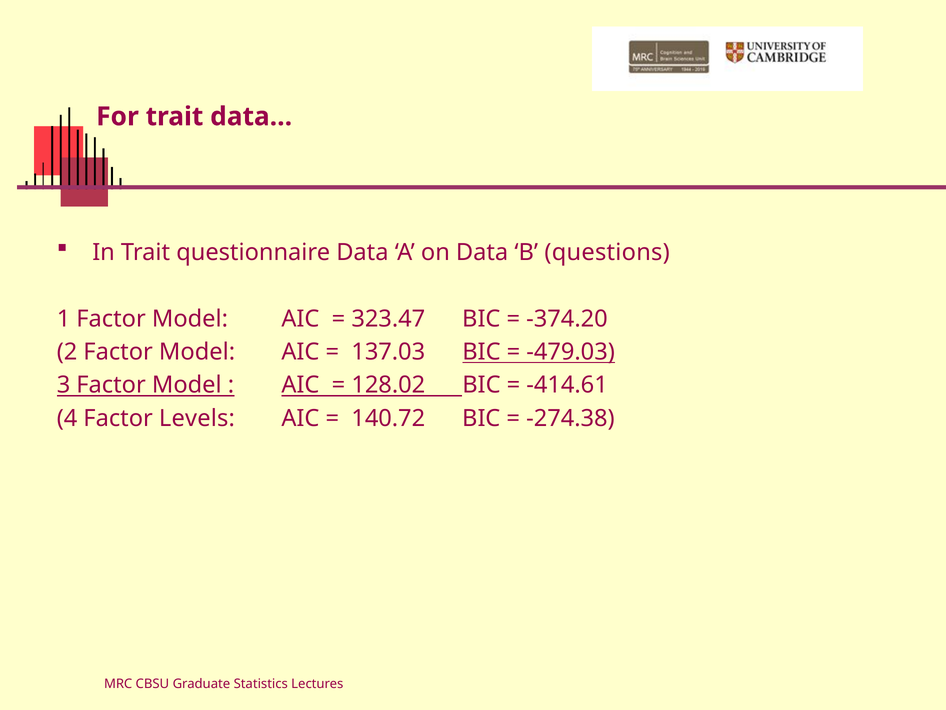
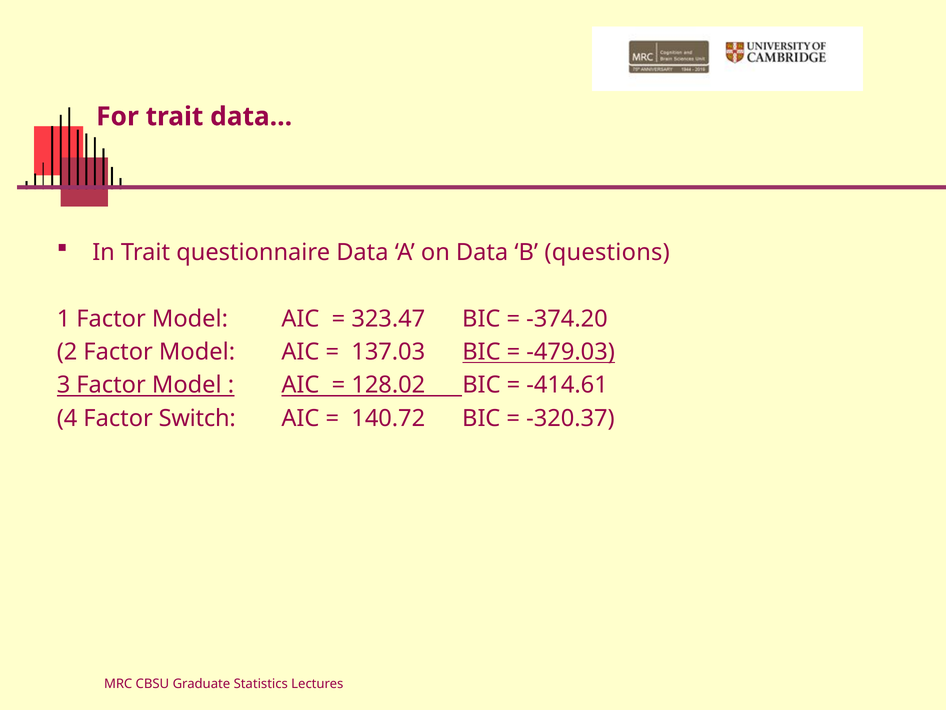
Levels: Levels -> Switch
-274.38: -274.38 -> -320.37
